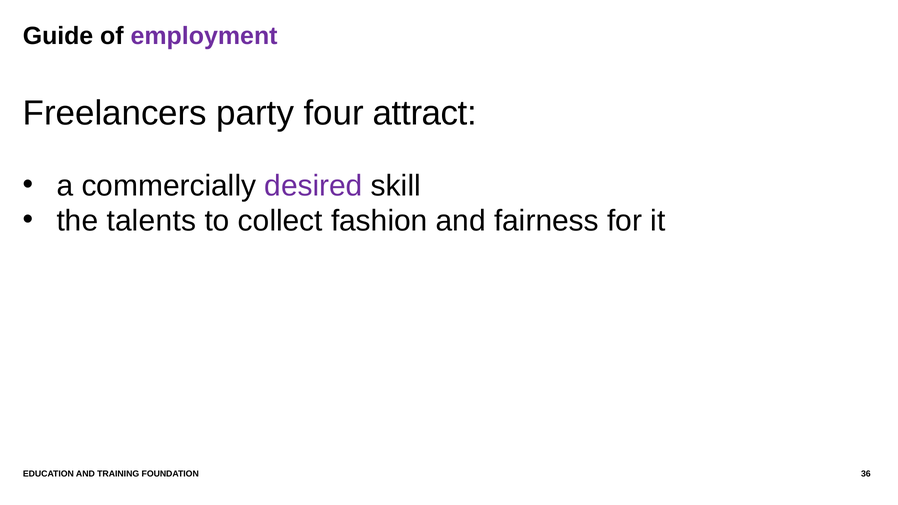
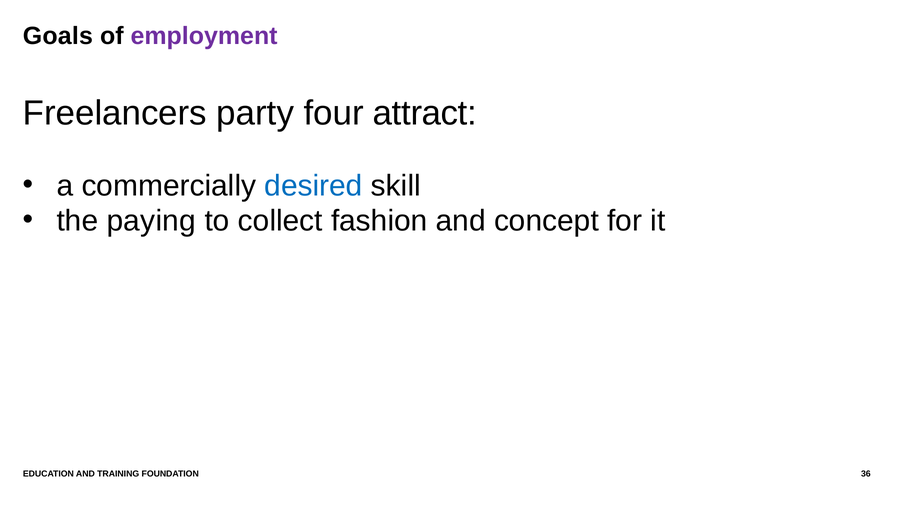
Guide: Guide -> Goals
desired colour: purple -> blue
talents: talents -> paying
fairness: fairness -> concept
